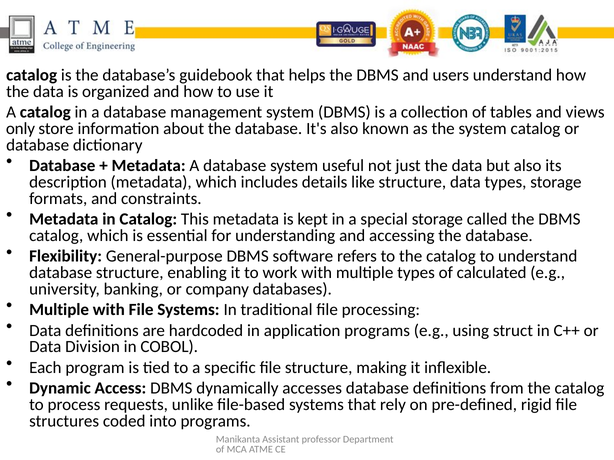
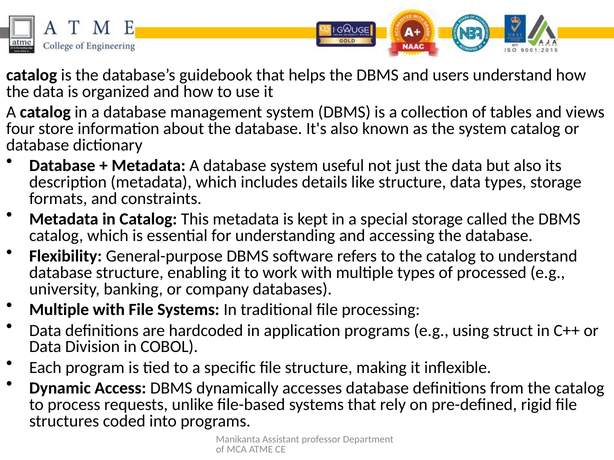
only: only -> four
calculated: calculated -> processed
